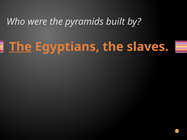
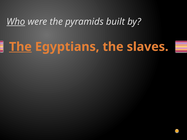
Who underline: none -> present
